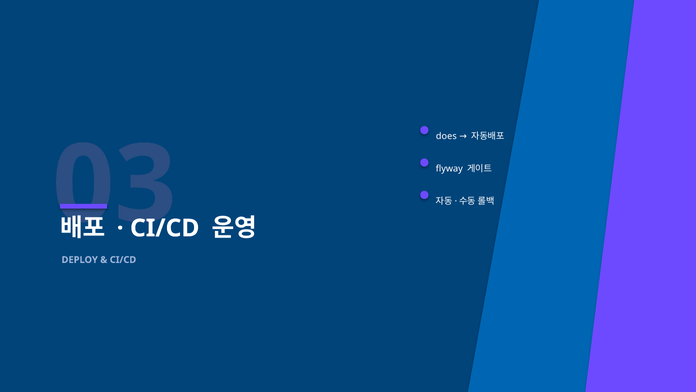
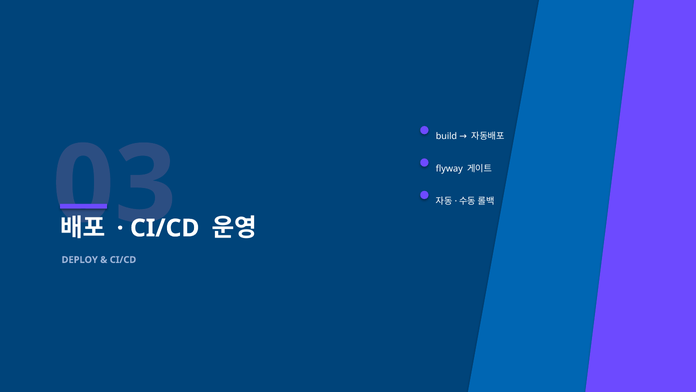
does: does -> build
